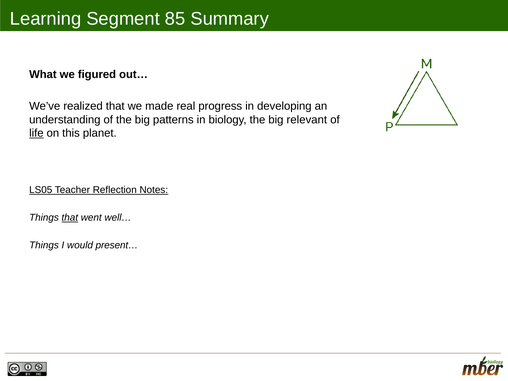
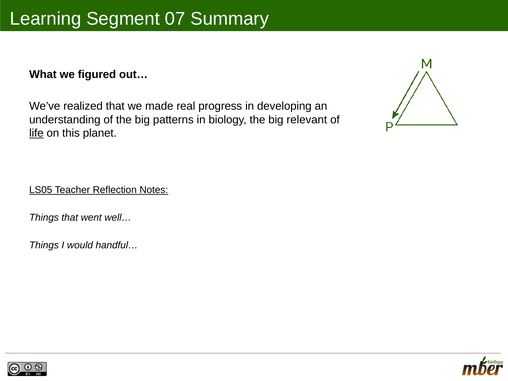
85: 85 -> 07
that at (70, 218) underline: present -> none
present…: present… -> handful…
